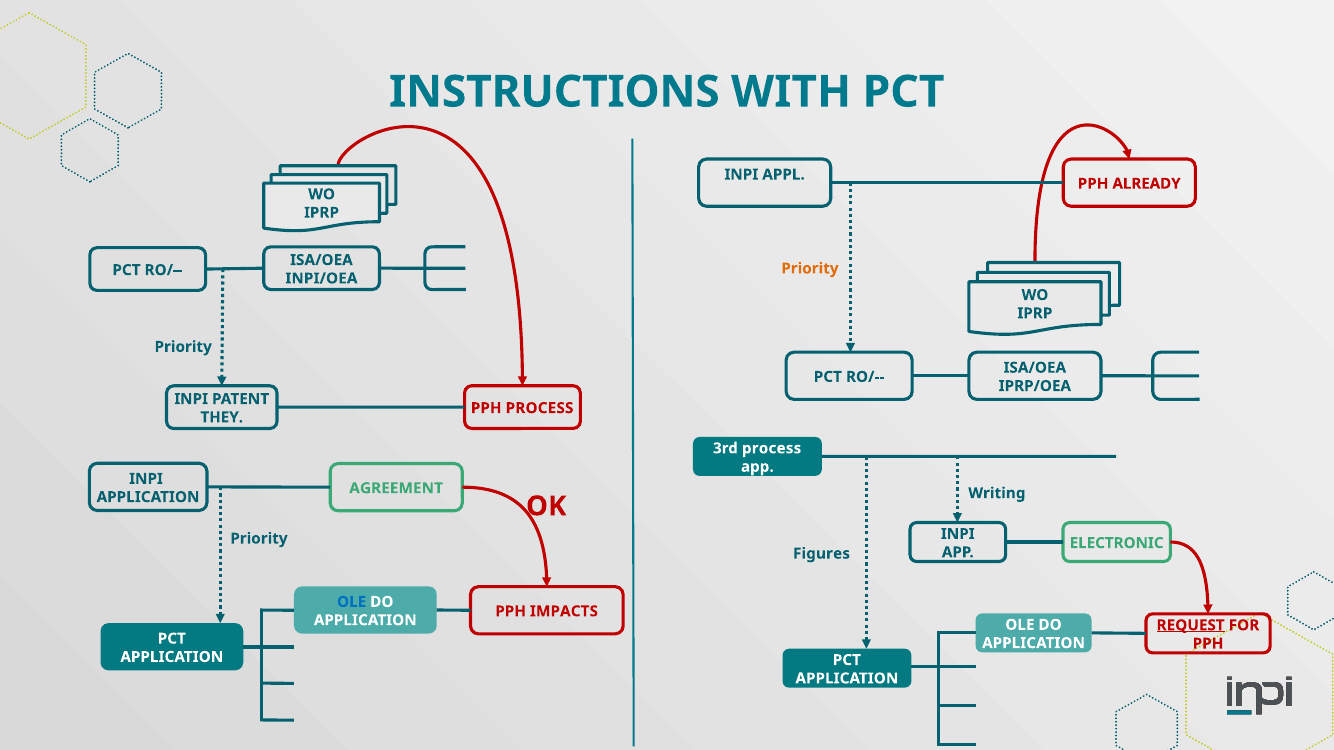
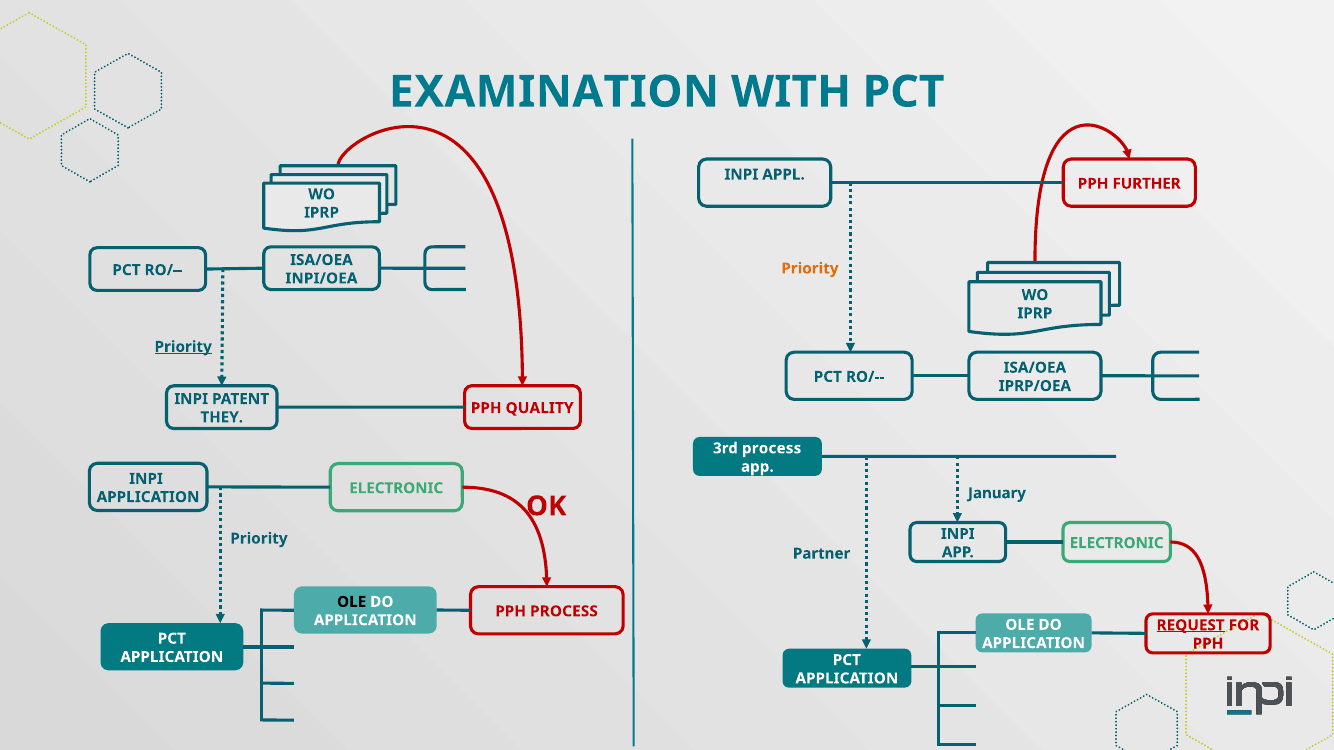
INSTRUCTIONS: INSTRUCTIONS -> EXAMINATION
ALREADY: ALREADY -> FURTHER
Priority at (183, 347) underline: none -> present
PPH PROCESS: PROCESS -> QUALITY
AGREEMENT at (396, 488): AGREEMENT -> ELECTRONIC
Writing: Writing -> January
Figures: Figures -> Partner
OLE at (352, 602) colour: blue -> black
PPH IMPACTS: IMPACTS -> PROCESS
